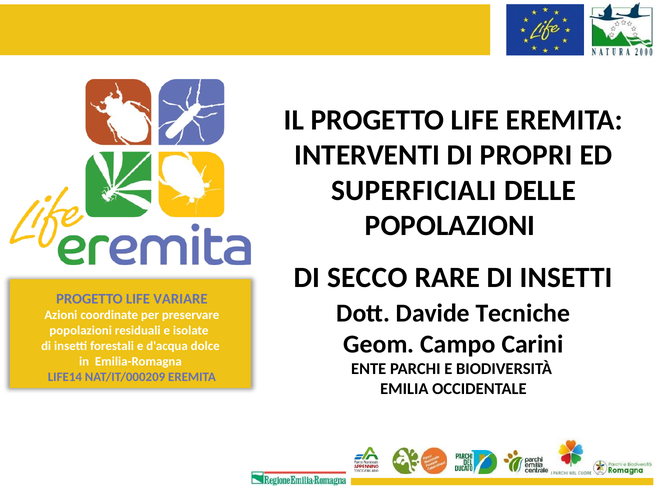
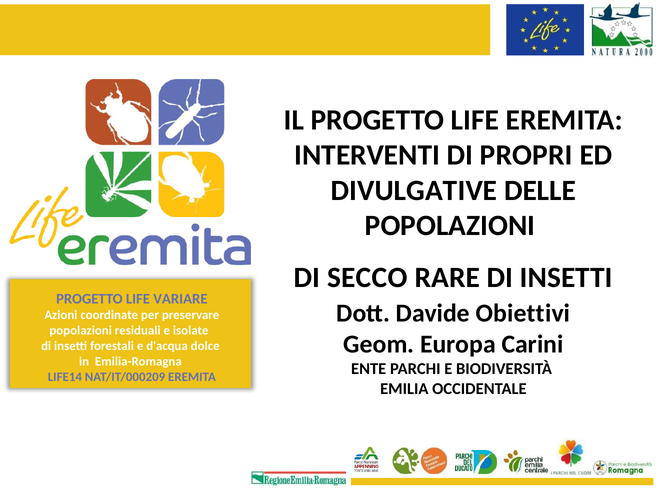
SUPERFICIALI: SUPERFICIALI -> DIVULGATIVE
Tecniche: Tecniche -> Obiettivi
Campo: Campo -> Europa
